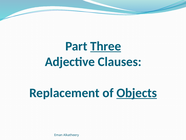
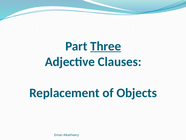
Objects underline: present -> none
